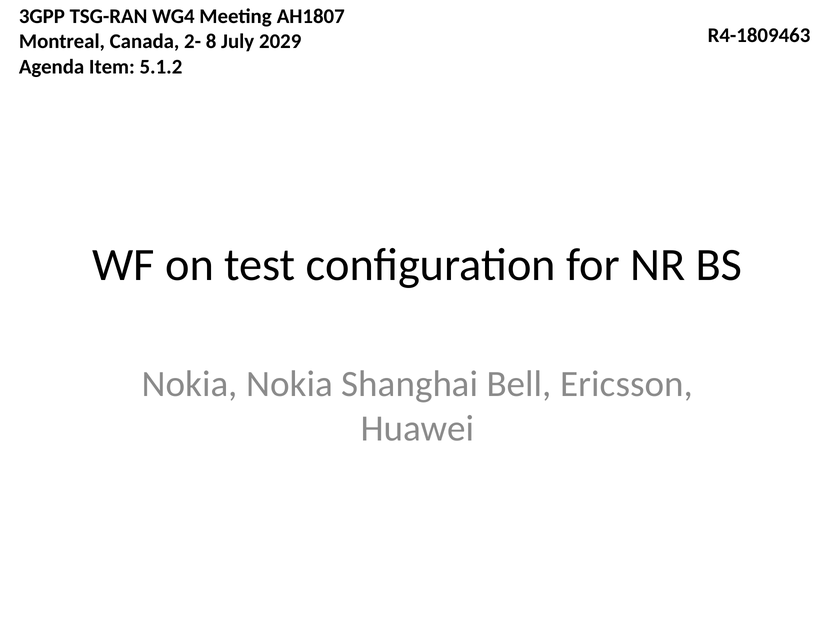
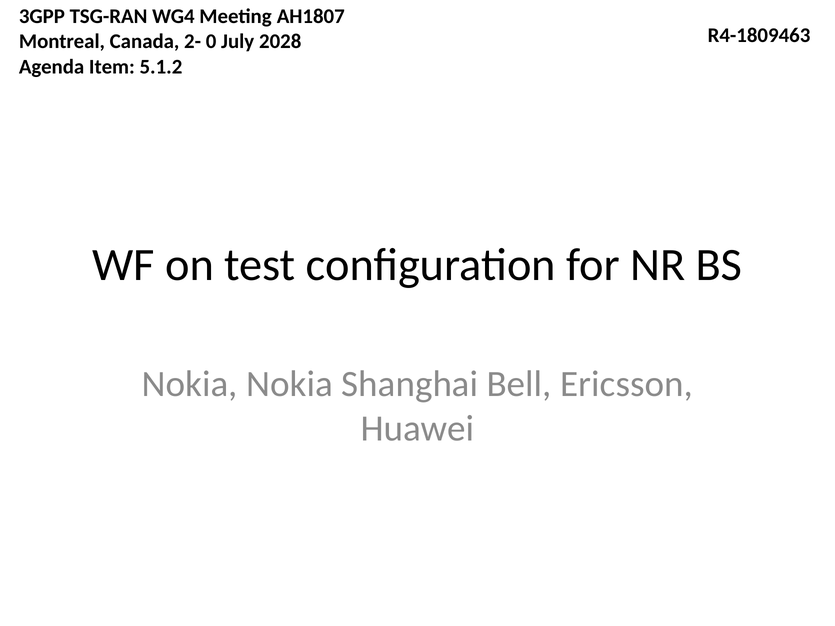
8: 8 -> 0
2029: 2029 -> 2028
